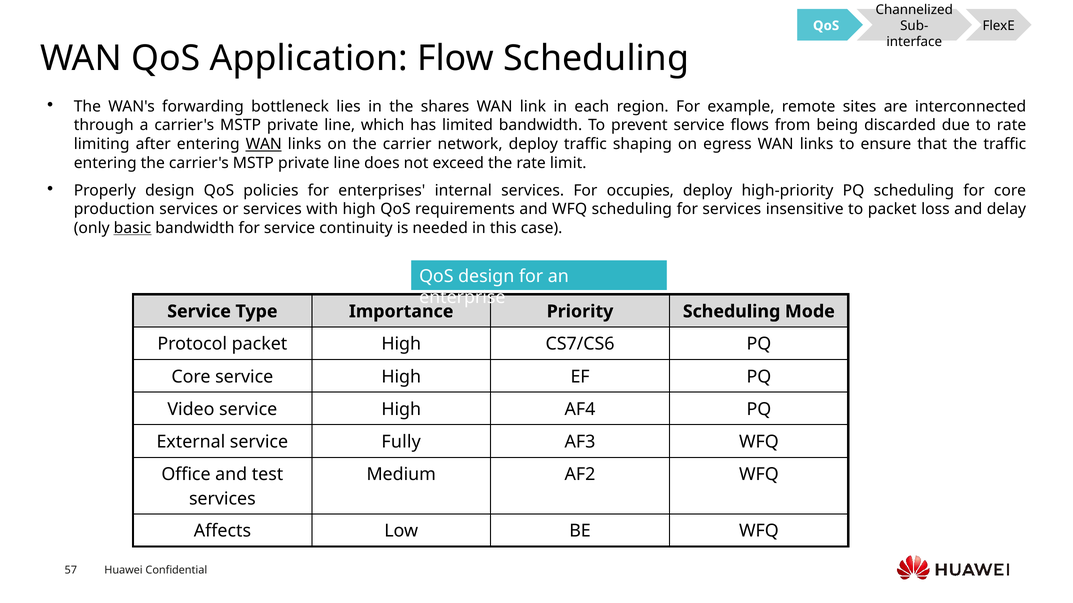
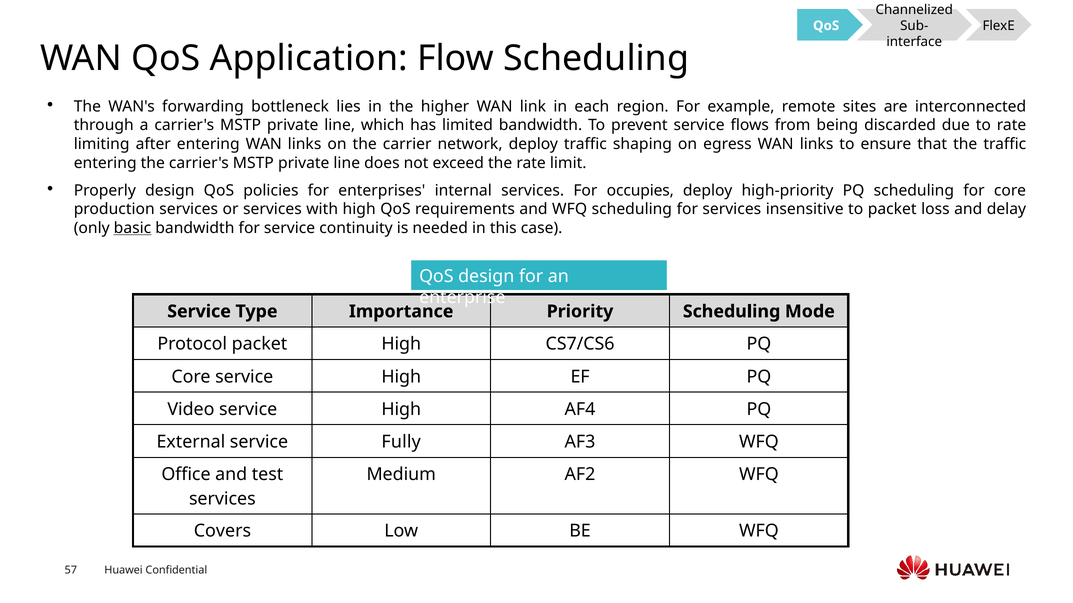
shares: shares -> higher
WAN at (264, 144) underline: present -> none
Affects: Affects -> Covers
